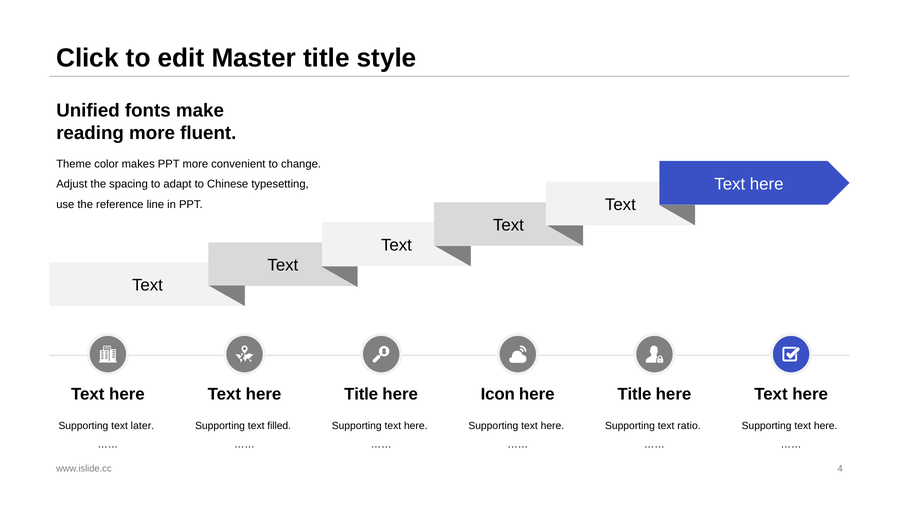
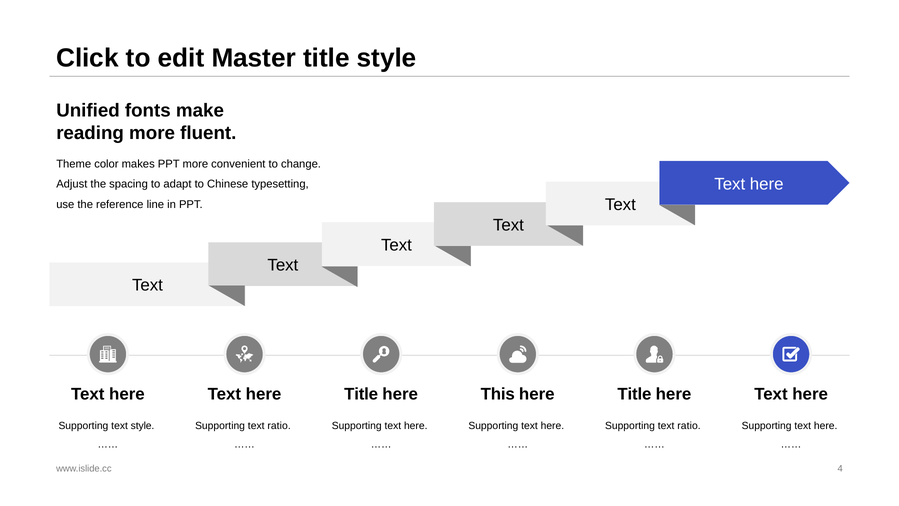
Icon: Icon -> This
text later: later -> style
filled at (279, 426): filled -> ratio
